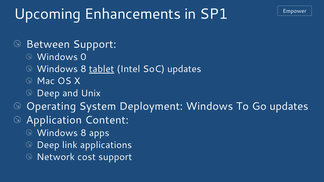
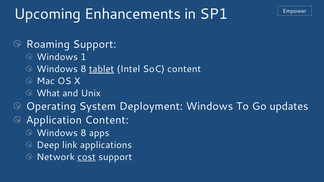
Between: Between -> Roaming
0: 0 -> 1
SoC updates: updates -> content
Deep at (48, 93): Deep -> What
cost underline: none -> present
